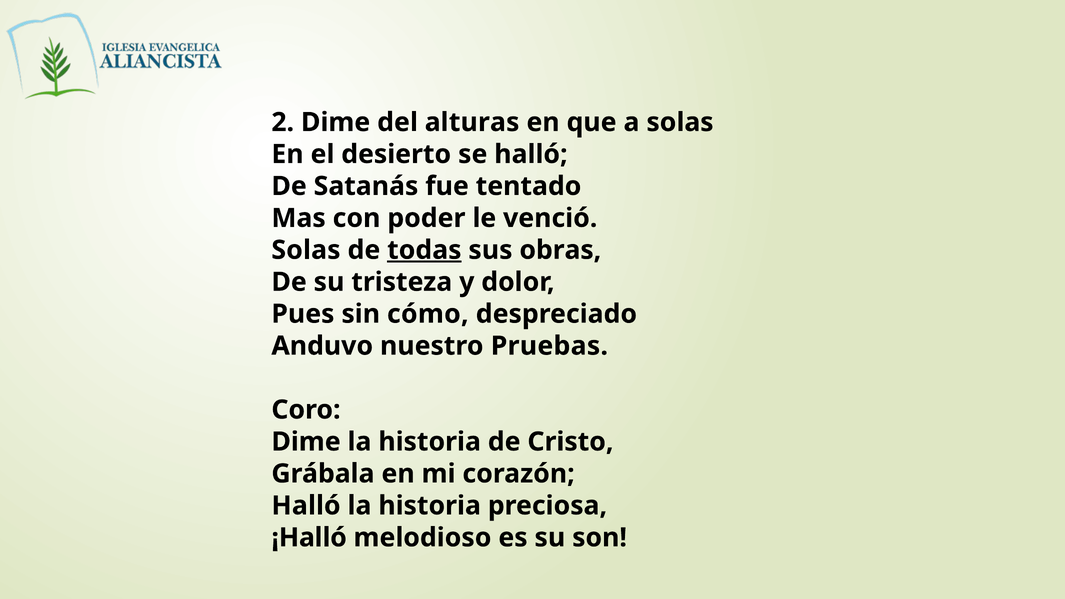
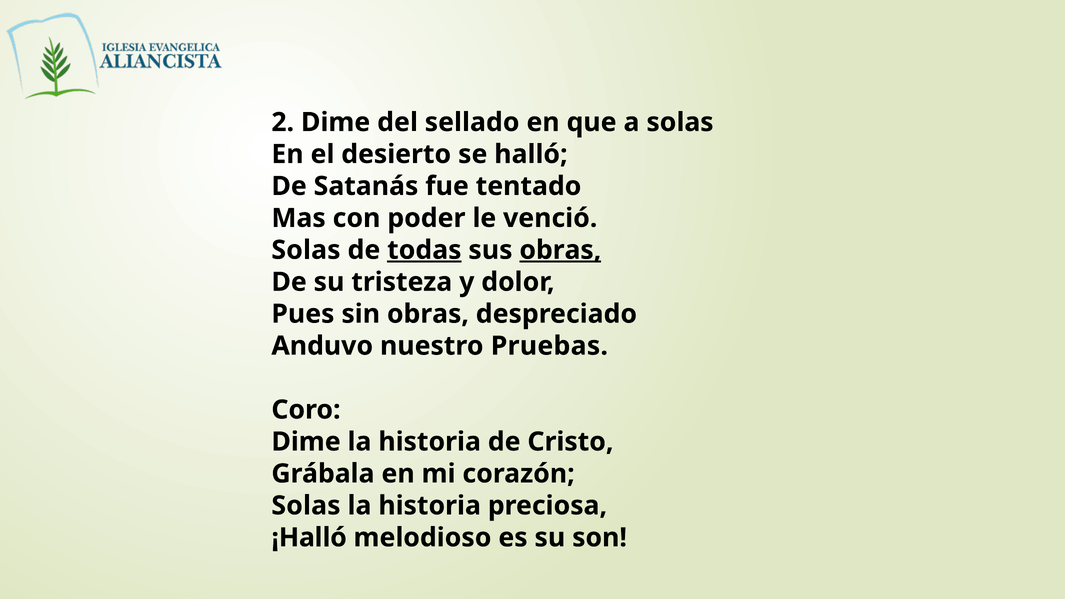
alturas: alturas -> sellado
obras at (560, 250) underline: none -> present
sin cómo: cómo -> obras
Halló at (306, 506): Halló -> Solas
